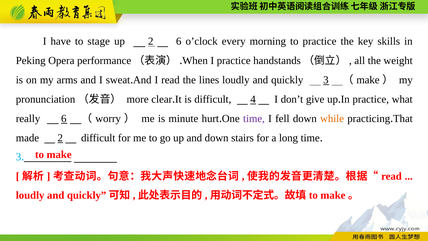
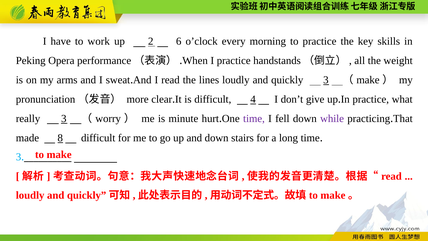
stage: stage -> work
really 6: 6 -> 3
while colour: orange -> purple
made 2: 2 -> 8
